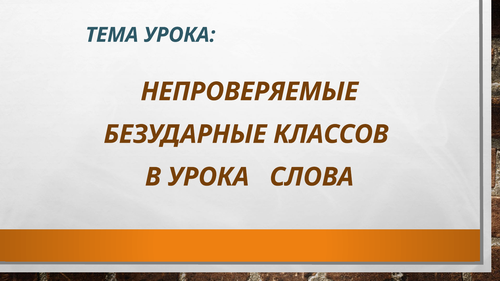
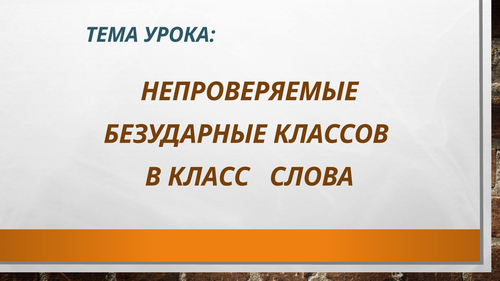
В УРОКА: УРОКА -> КЛАСС
